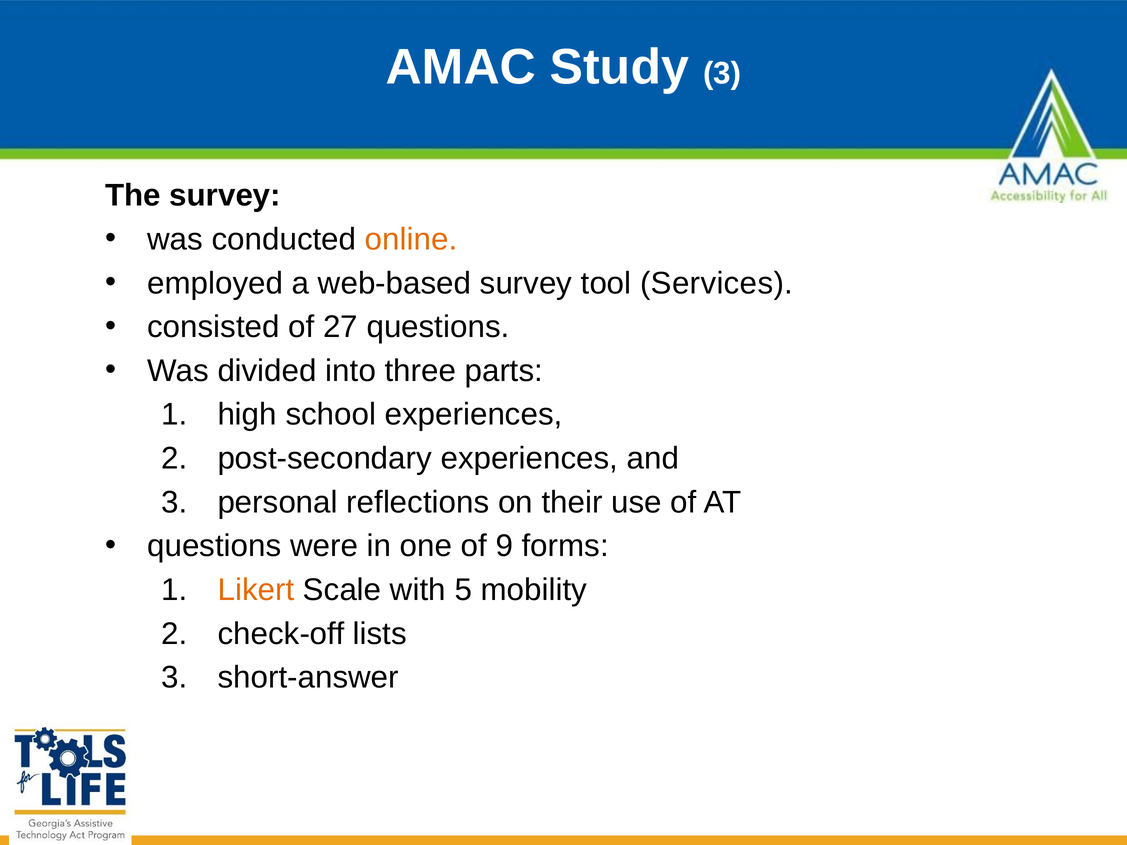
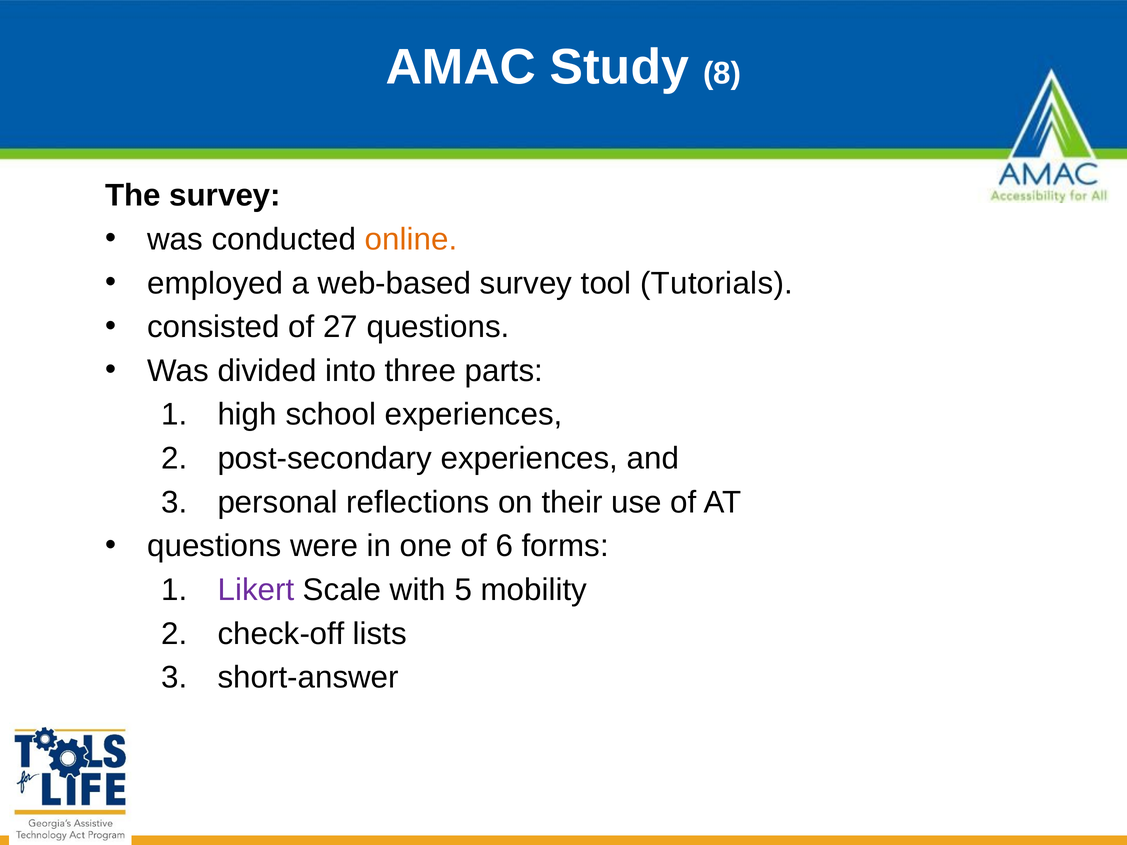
Study 3: 3 -> 8
Services: Services -> Tutorials
9: 9 -> 6
Likert colour: orange -> purple
